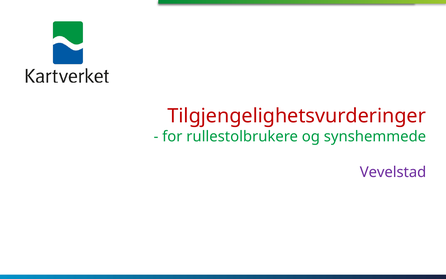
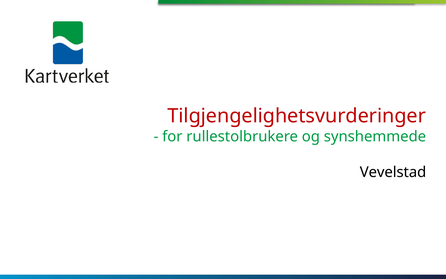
Vevelstad colour: purple -> black
